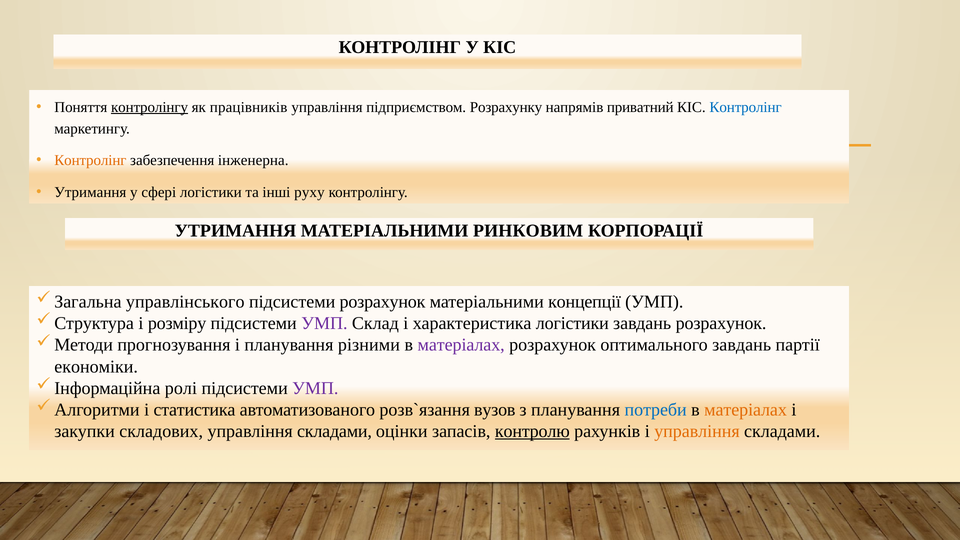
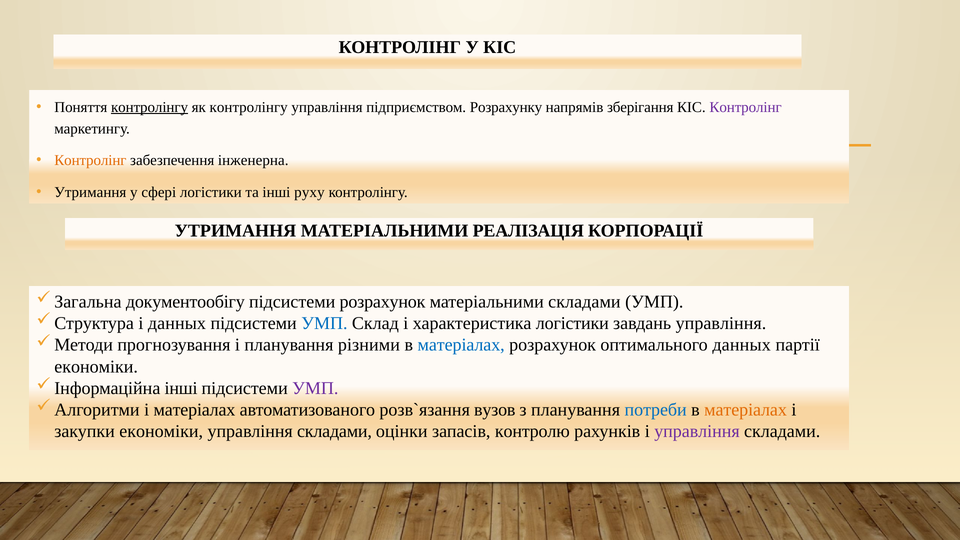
як працівників: працівників -> контролінгу
приватний: приватний -> зберігання
Контролінг at (746, 107) colour: blue -> purple
РИНКОВИМ: РИНКОВИМ -> РЕАЛІЗАЦІЯ
управлінського: управлінського -> документообігу
матеріальними концепції: концепції -> складами
і розміру: розміру -> данных
УМП at (324, 323) colour: purple -> blue
завдань розрахунок: розрахунок -> управління
матеріалах at (461, 345) colour: purple -> blue
оптимального завдань: завдань -> данных
ролі at (181, 388): ролі -> інші
і статистика: статистика -> матеріалах
закупки складових: складових -> економіки
контролю underline: present -> none
управління at (697, 431) colour: orange -> purple
